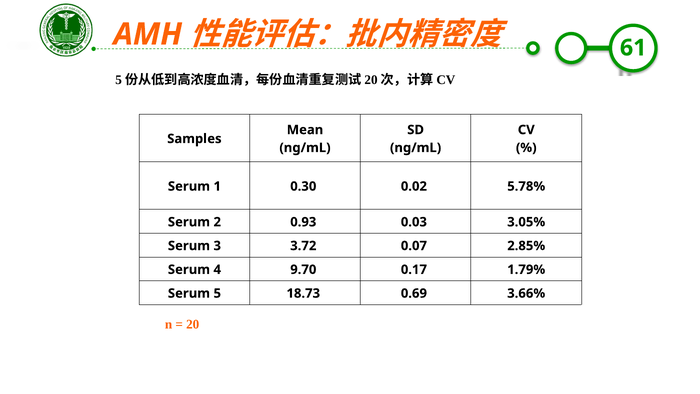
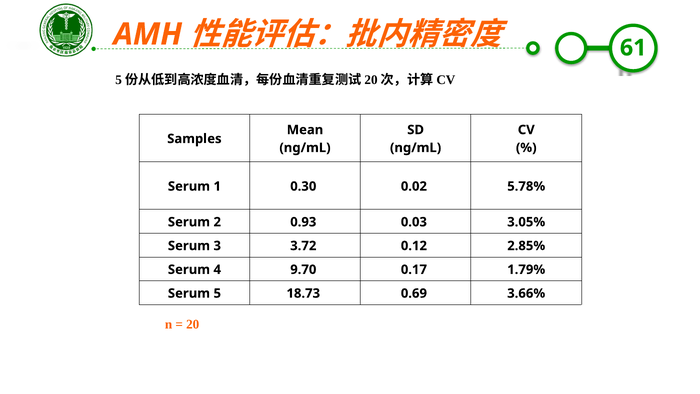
0.07: 0.07 -> 0.12
